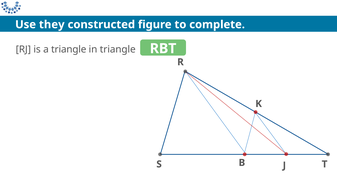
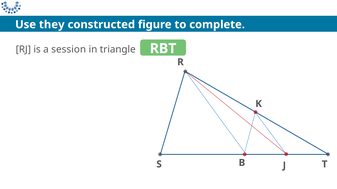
a triangle: triangle -> session
